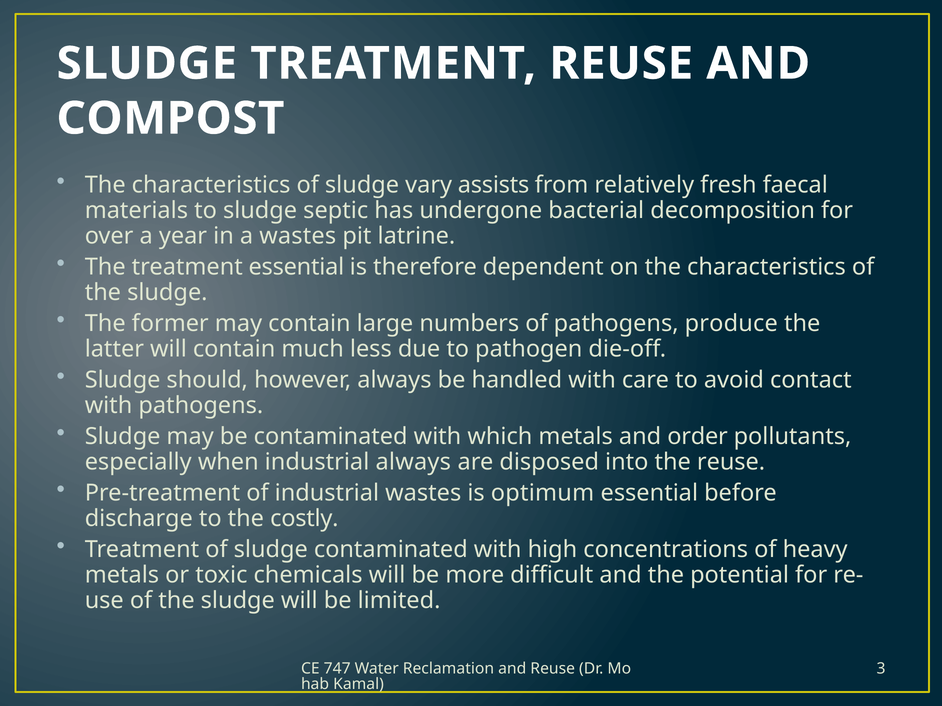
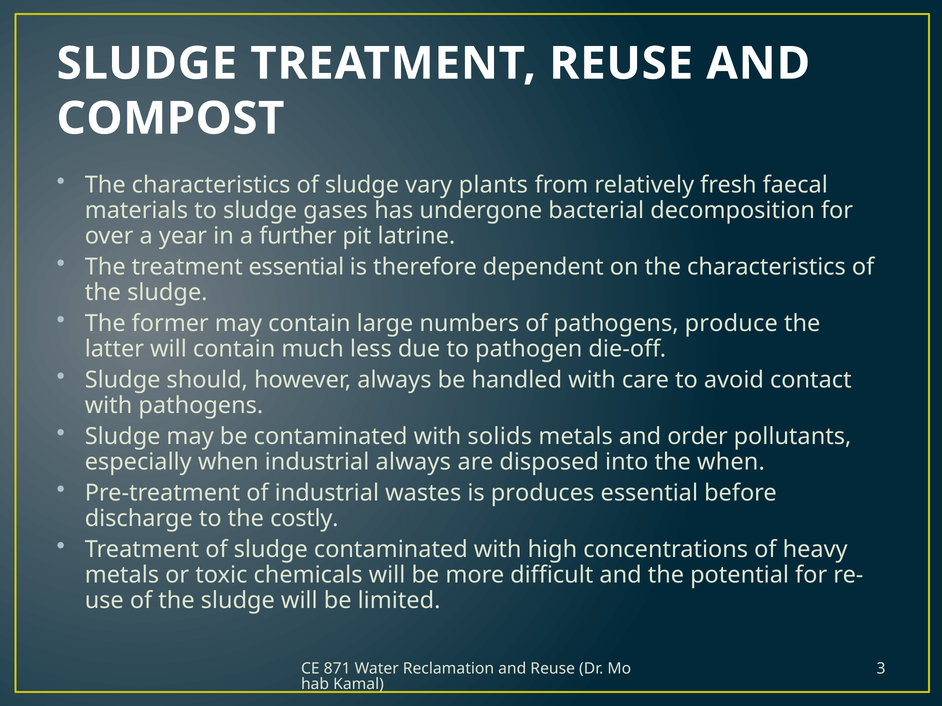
assists: assists -> plants
septic: septic -> gases
a wastes: wastes -> further
which: which -> solids
the reuse: reuse -> when
optimum: optimum -> produces
747: 747 -> 871
